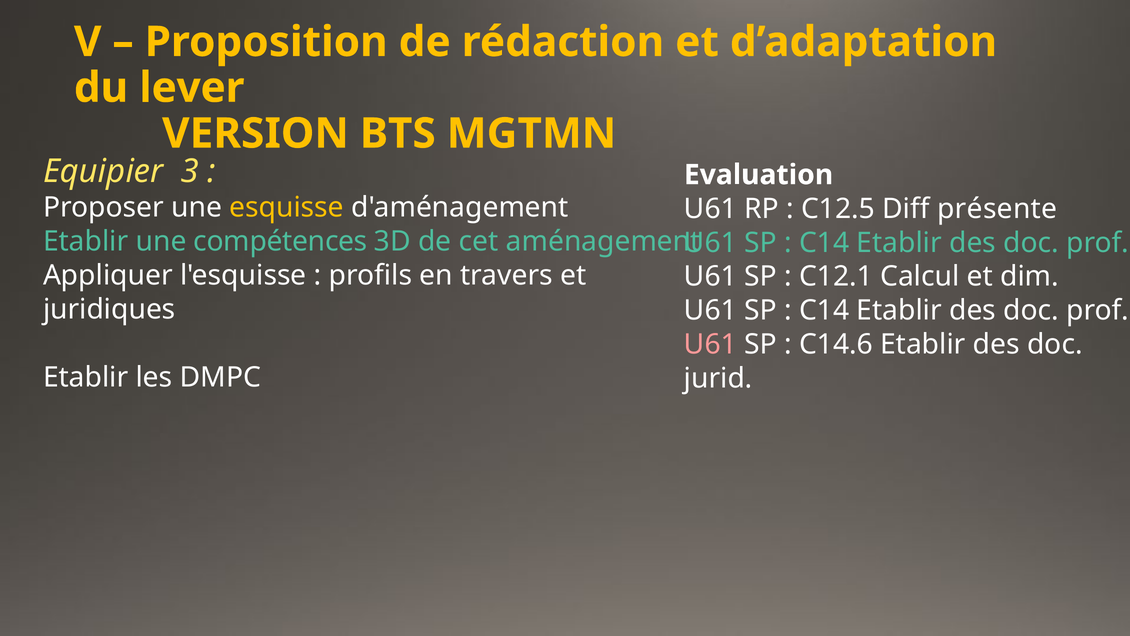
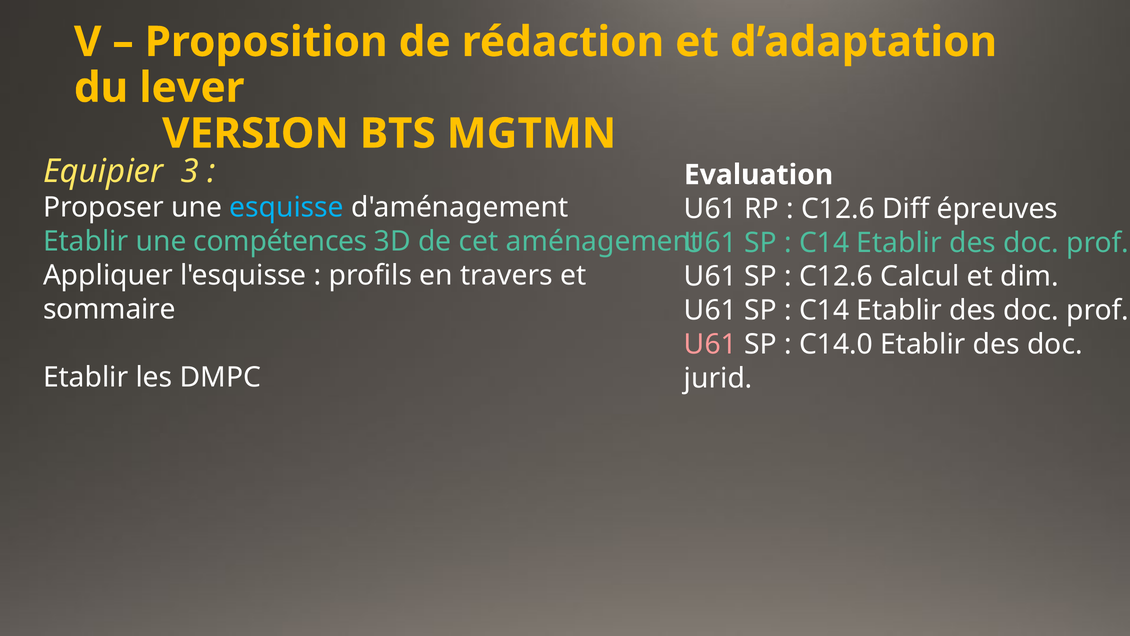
esquisse colour: yellow -> light blue
C12.5 at (838, 209): C12.5 -> C12.6
présente: présente -> épreuves
C12.1 at (836, 276): C12.1 -> C12.6
juridiques: juridiques -> sommaire
C14.6: C14.6 -> C14.0
